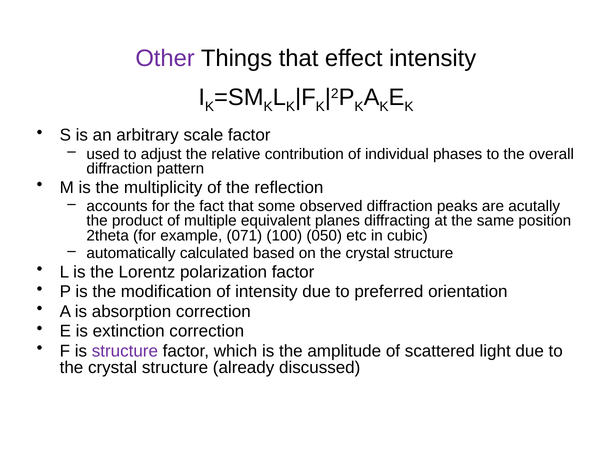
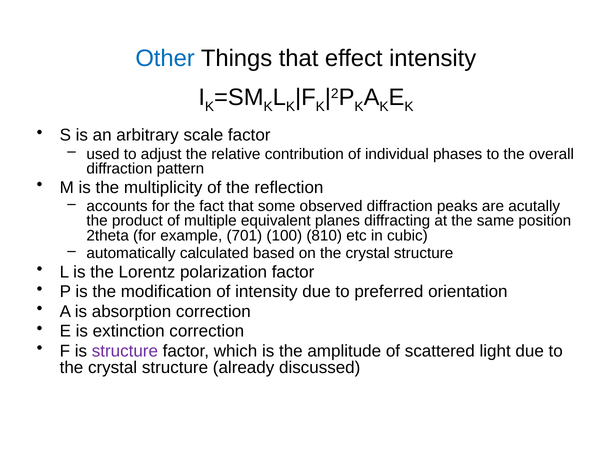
Other colour: purple -> blue
071: 071 -> 701
050: 050 -> 810
